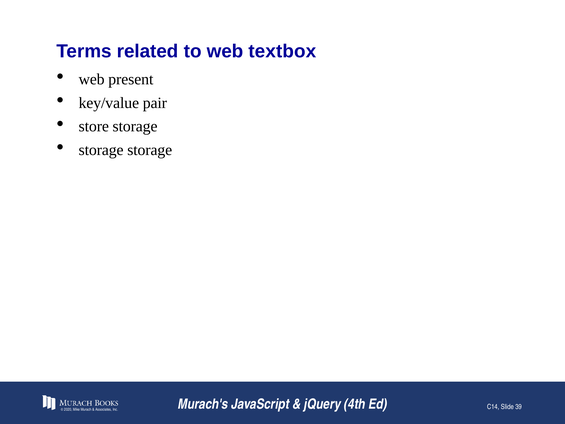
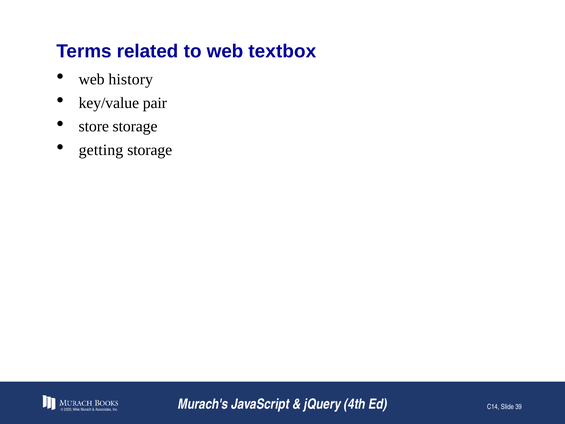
present: present -> history
storage at (101, 150): storage -> getting
